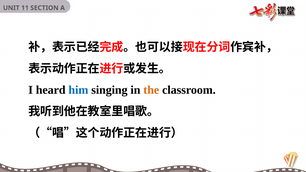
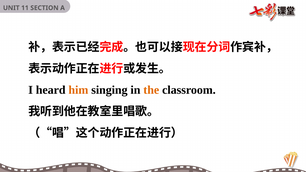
him colour: blue -> orange
